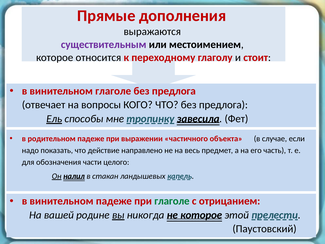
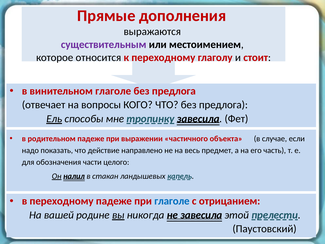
винительном at (62, 201): винительном -> переходному
глаголе at (172, 201) colour: green -> blue
не которое: которое -> завесила
